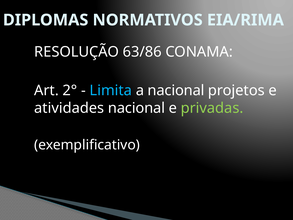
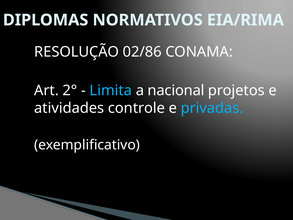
63/86: 63/86 -> 02/86
atividades nacional: nacional -> controle
privadas colour: light green -> light blue
